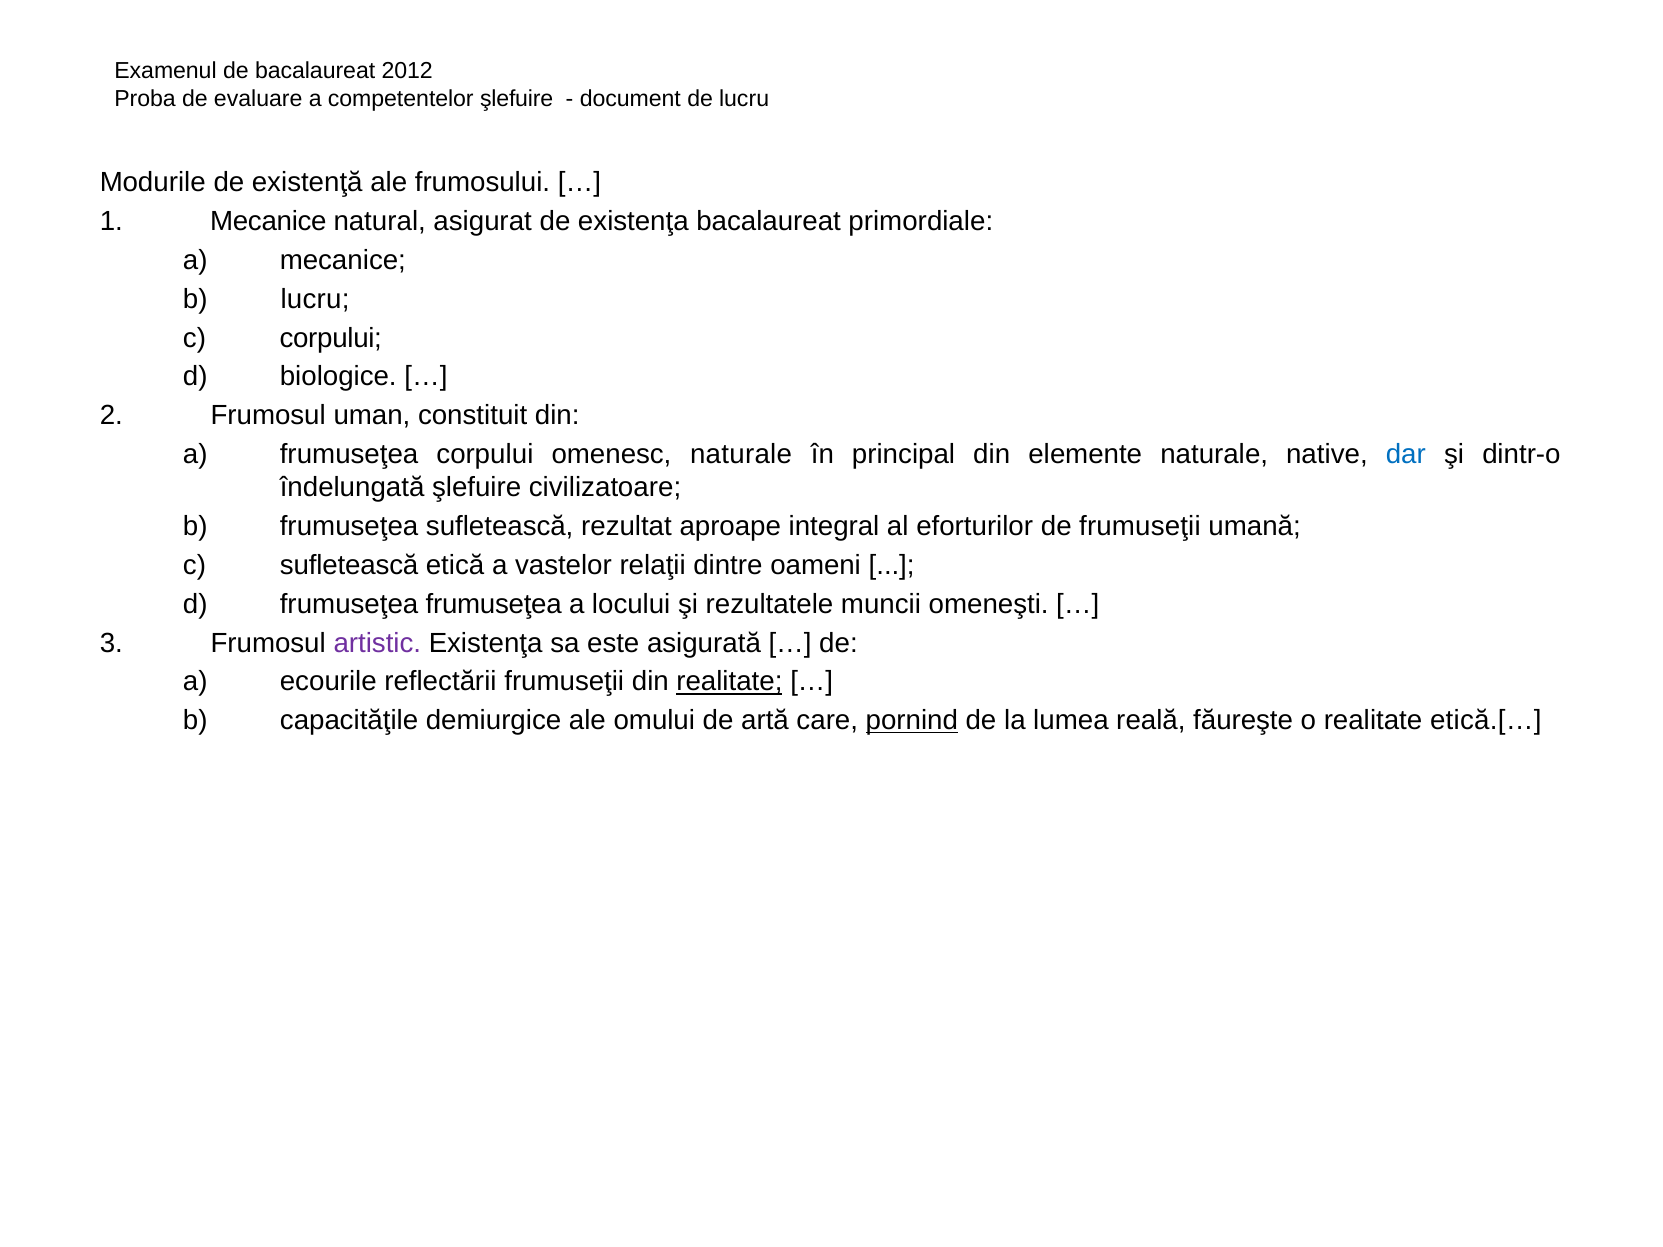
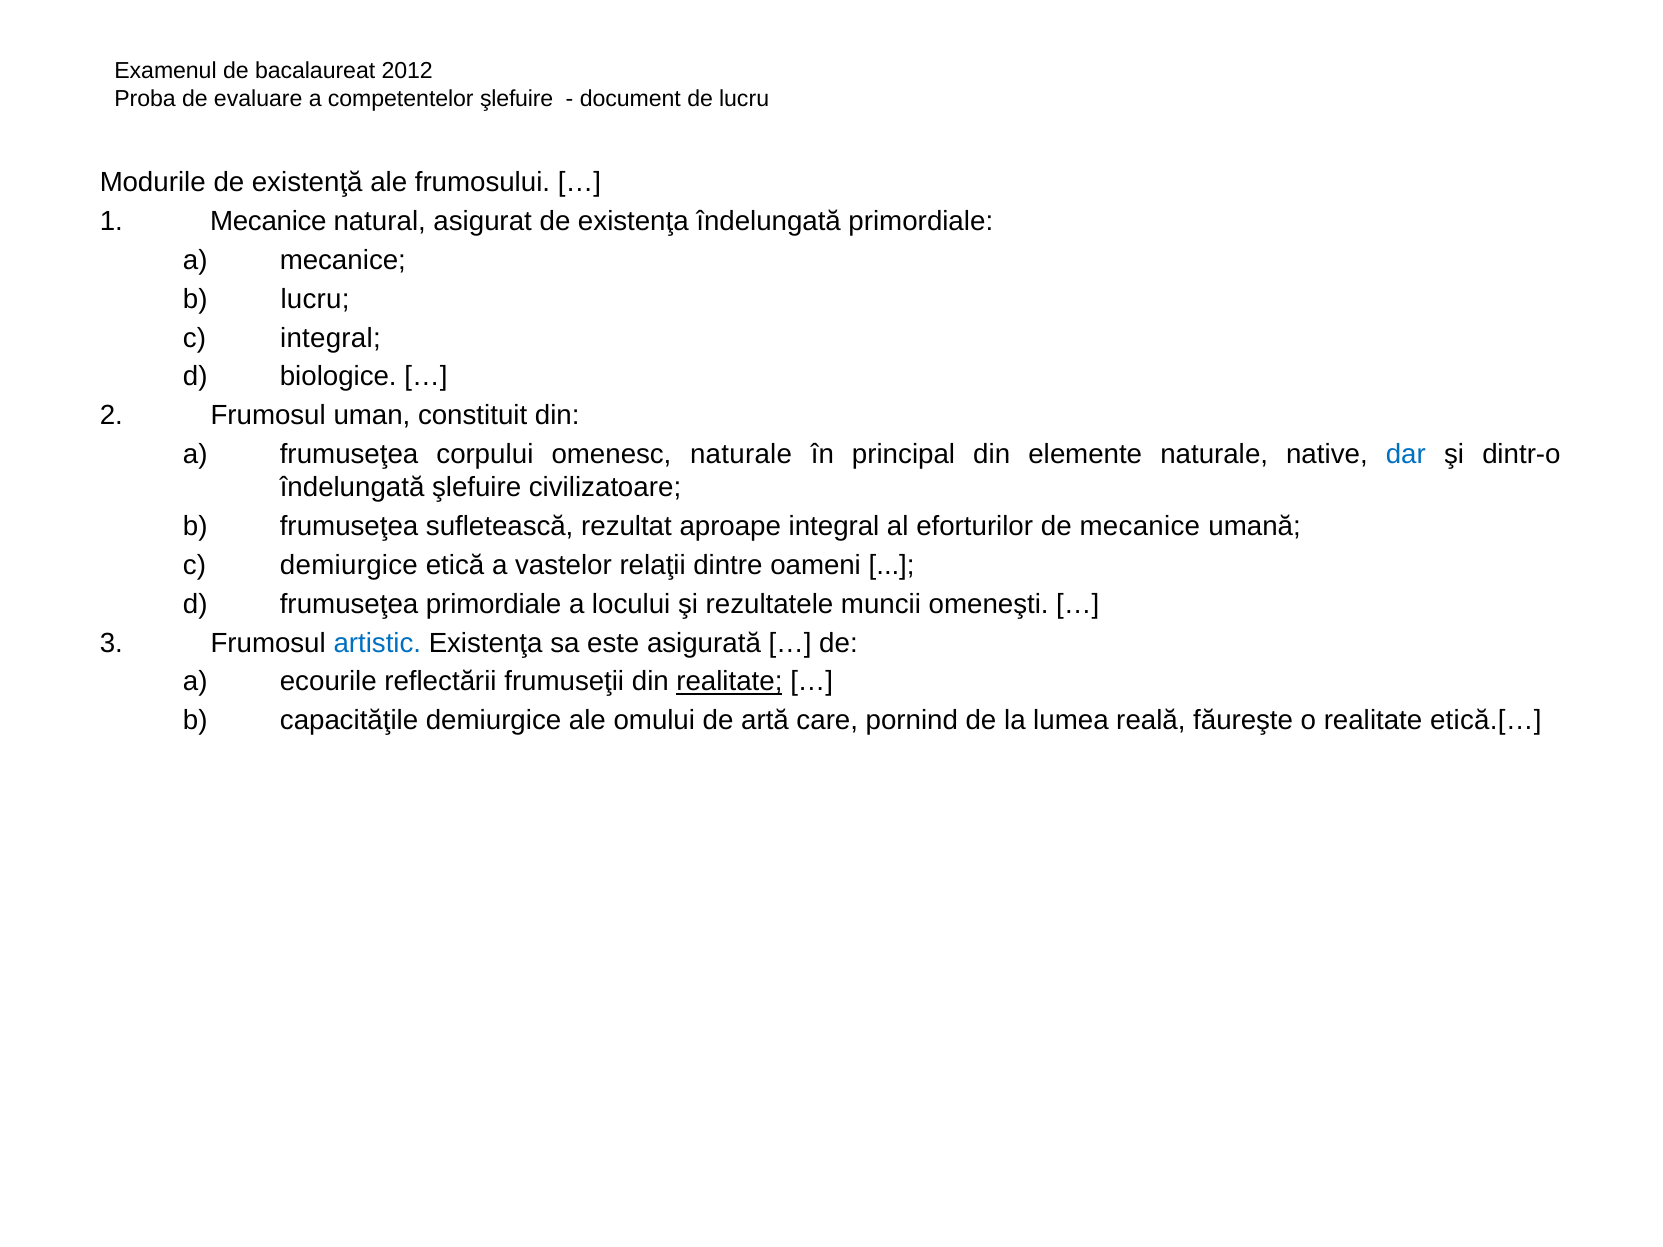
existenţa bacalaureat: bacalaureat -> îndelungată
corpului at (331, 338): corpului -> integral
de frumuseţii: frumuseţii -> mecanice
sufletească at (349, 565): sufletească -> demiurgice
frumuseţea frumuseţea: frumuseţea -> primordiale
artistic colour: purple -> blue
pornind underline: present -> none
